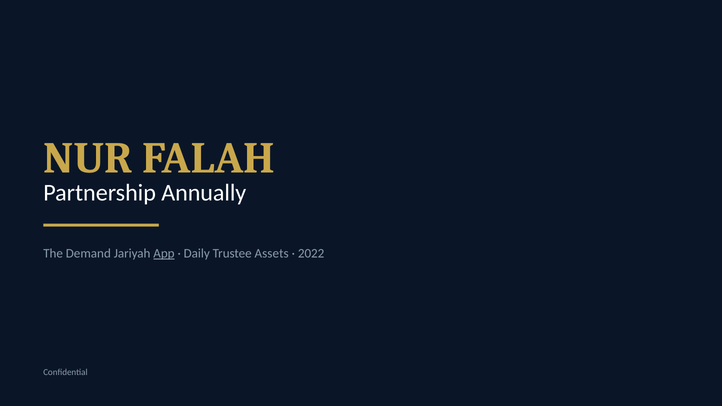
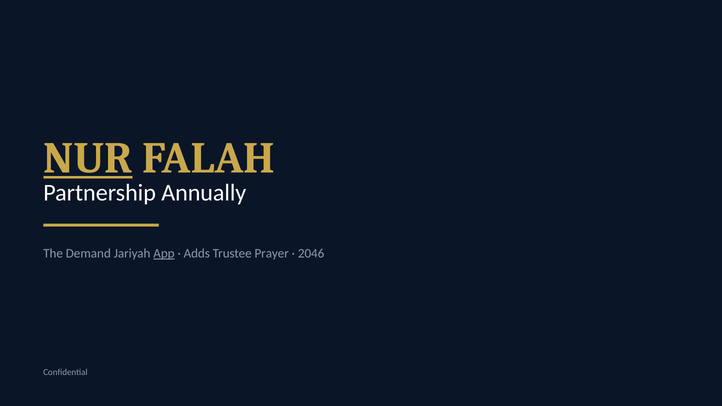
NUR underline: none -> present
Daily: Daily -> Adds
Assets: Assets -> Prayer
2022: 2022 -> 2046
